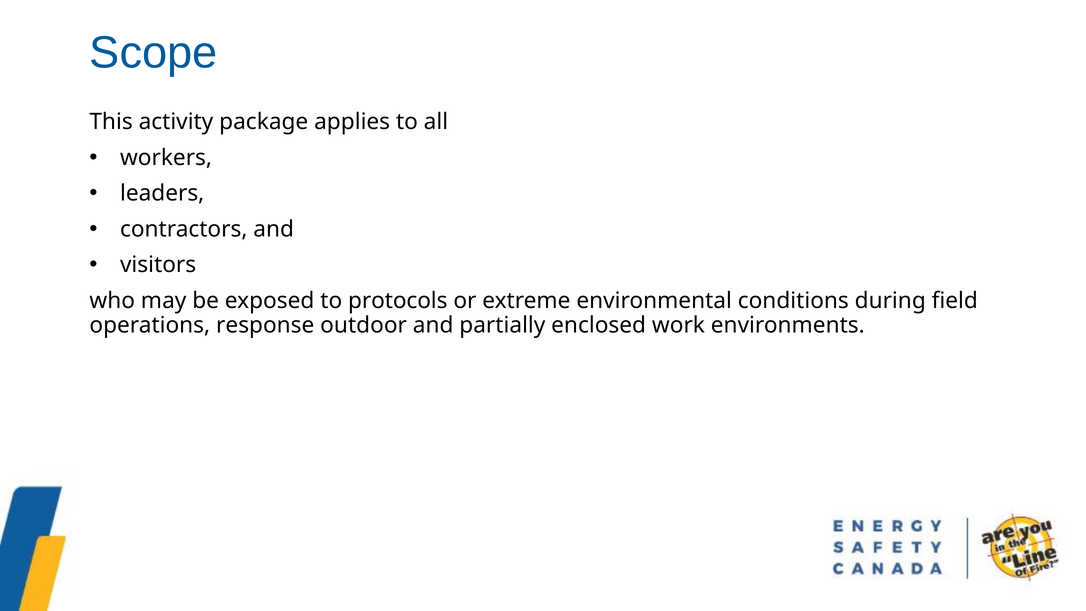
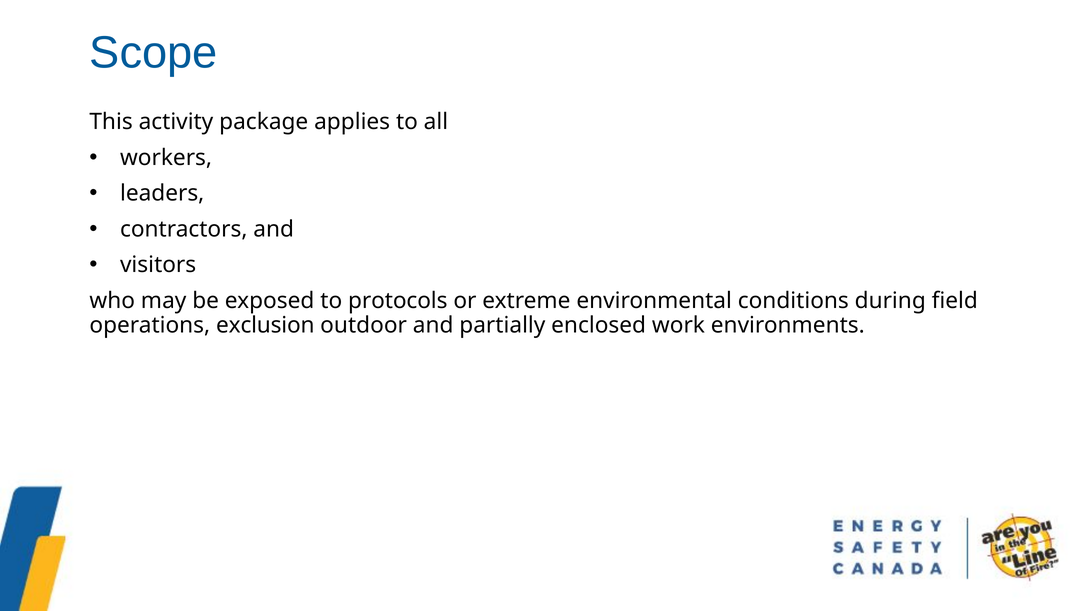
response: response -> exclusion
